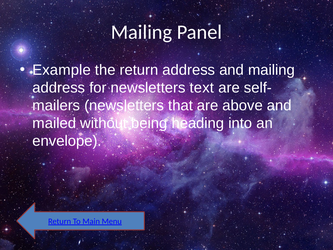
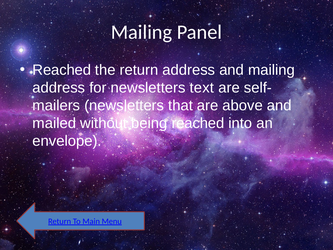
Example at (62, 70): Example -> Reached
being heading: heading -> reached
